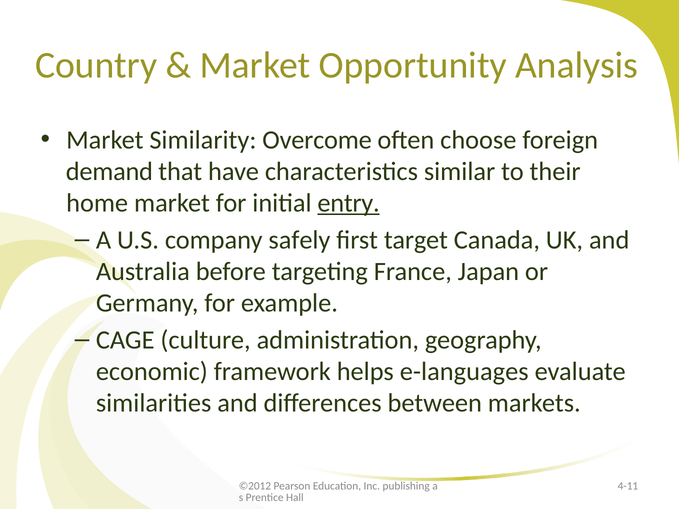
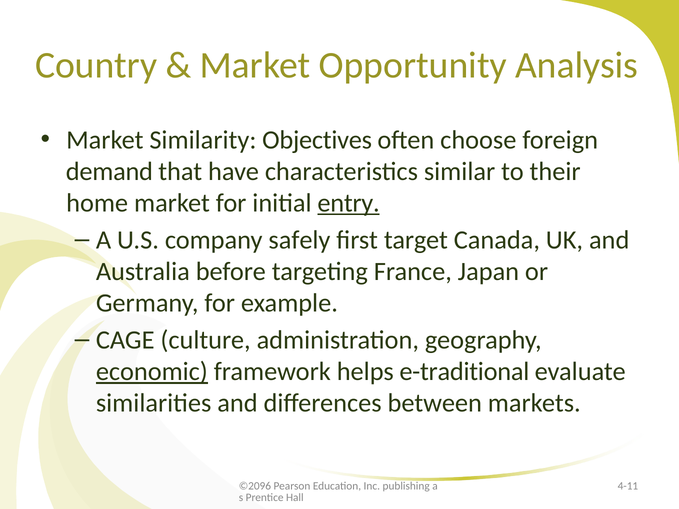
Overcome: Overcome -> Objectives
economic underline: none -> present
e-languages: e-languages -> e-traditional
©2012: ©2012 -> ©2096
